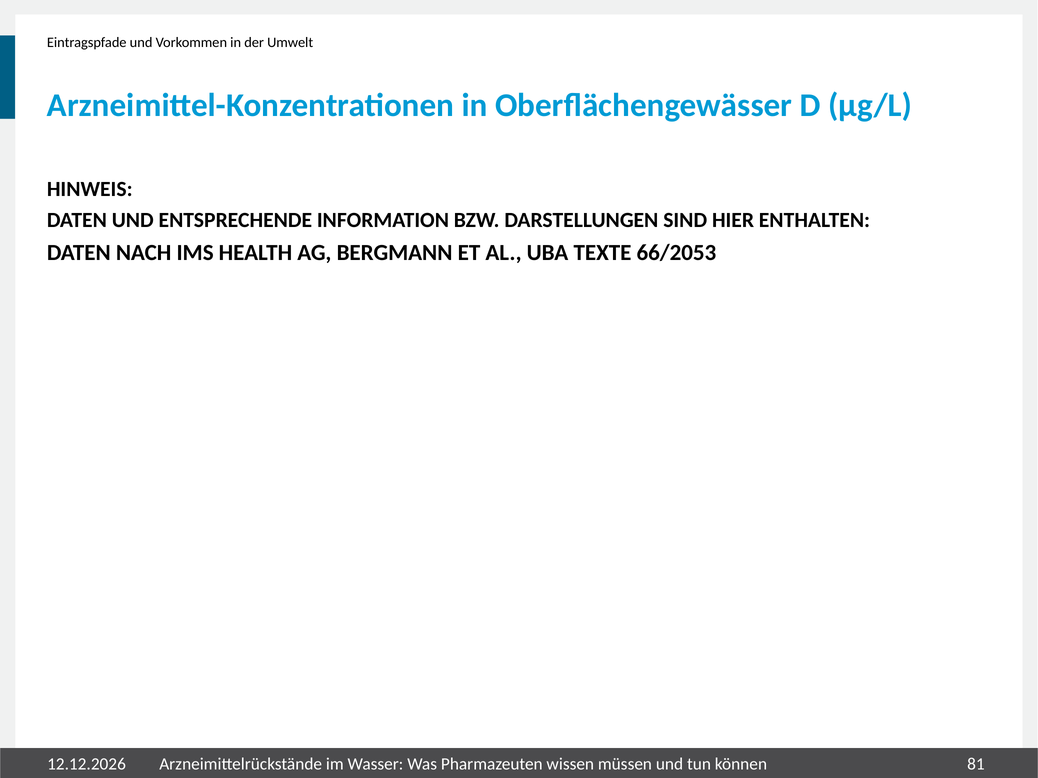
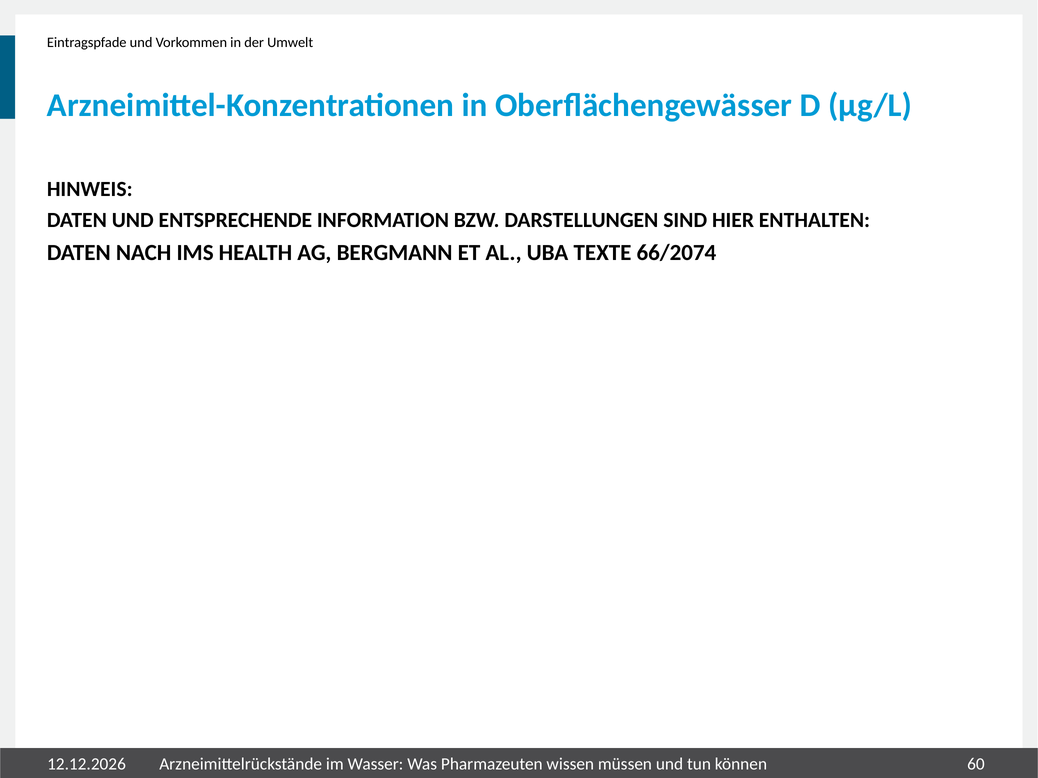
66/2053: 66/2053 -> 66/2074
81: 81 -> 60
